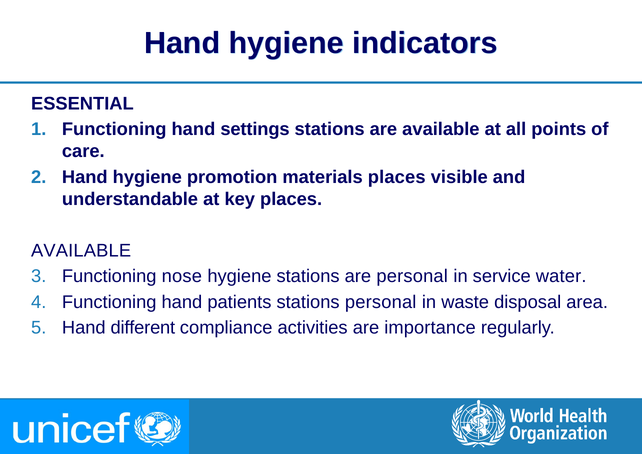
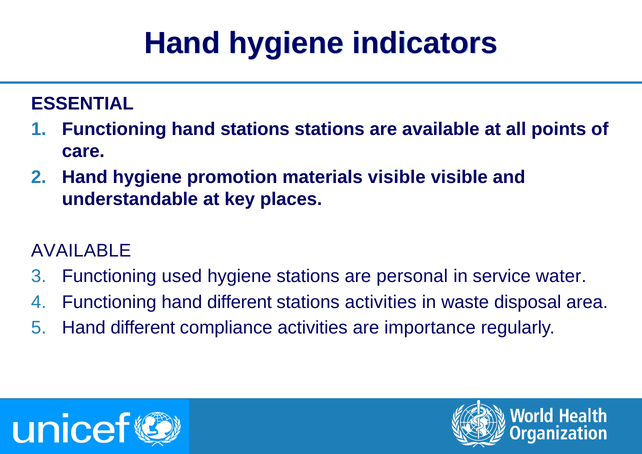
hand settings: settings -> stations
materials places: places -> visible
nose: nose -> used
Functioning hand patients: patients -> different
stations personal: personal -> activities
